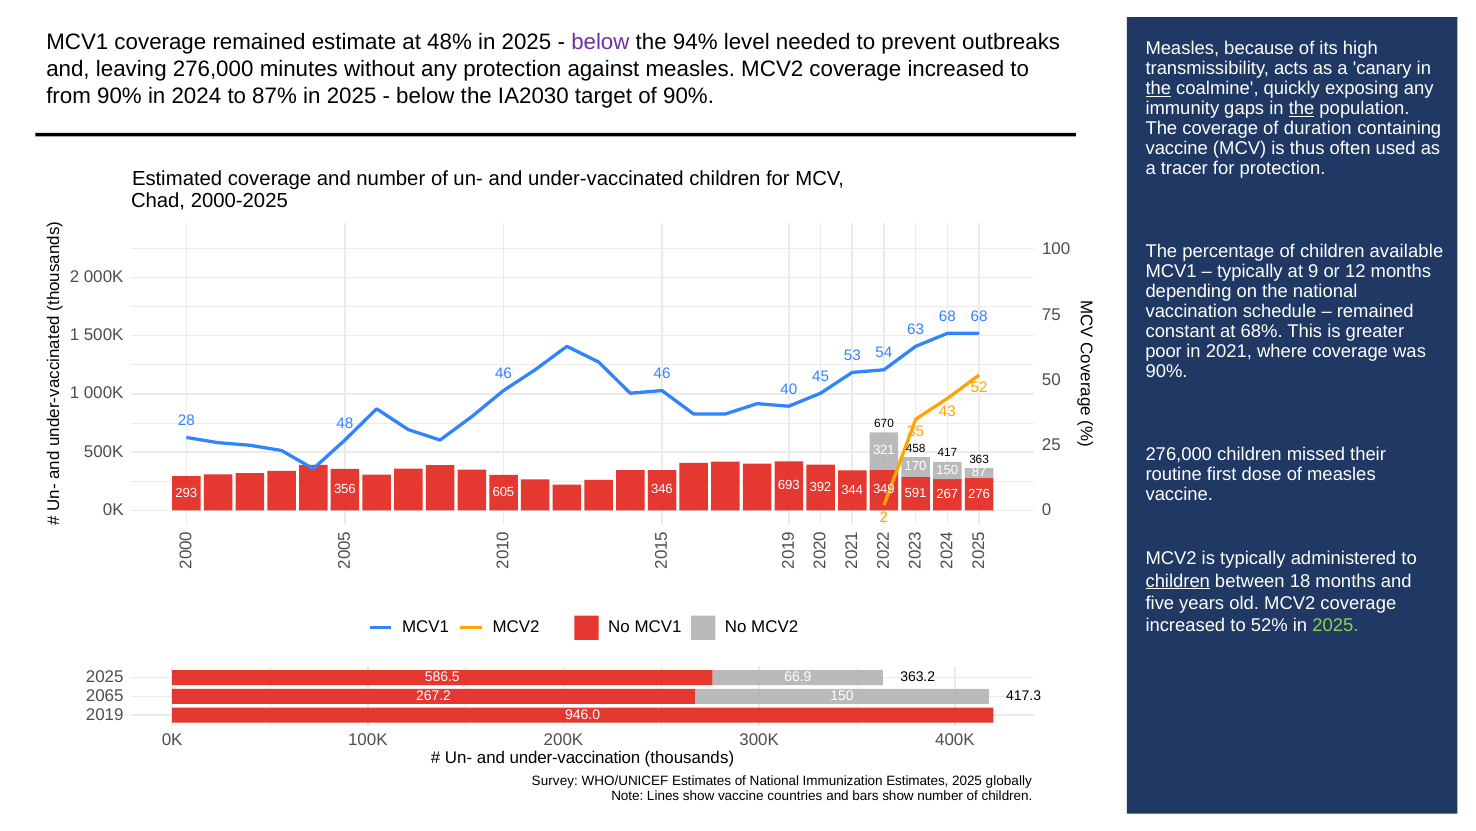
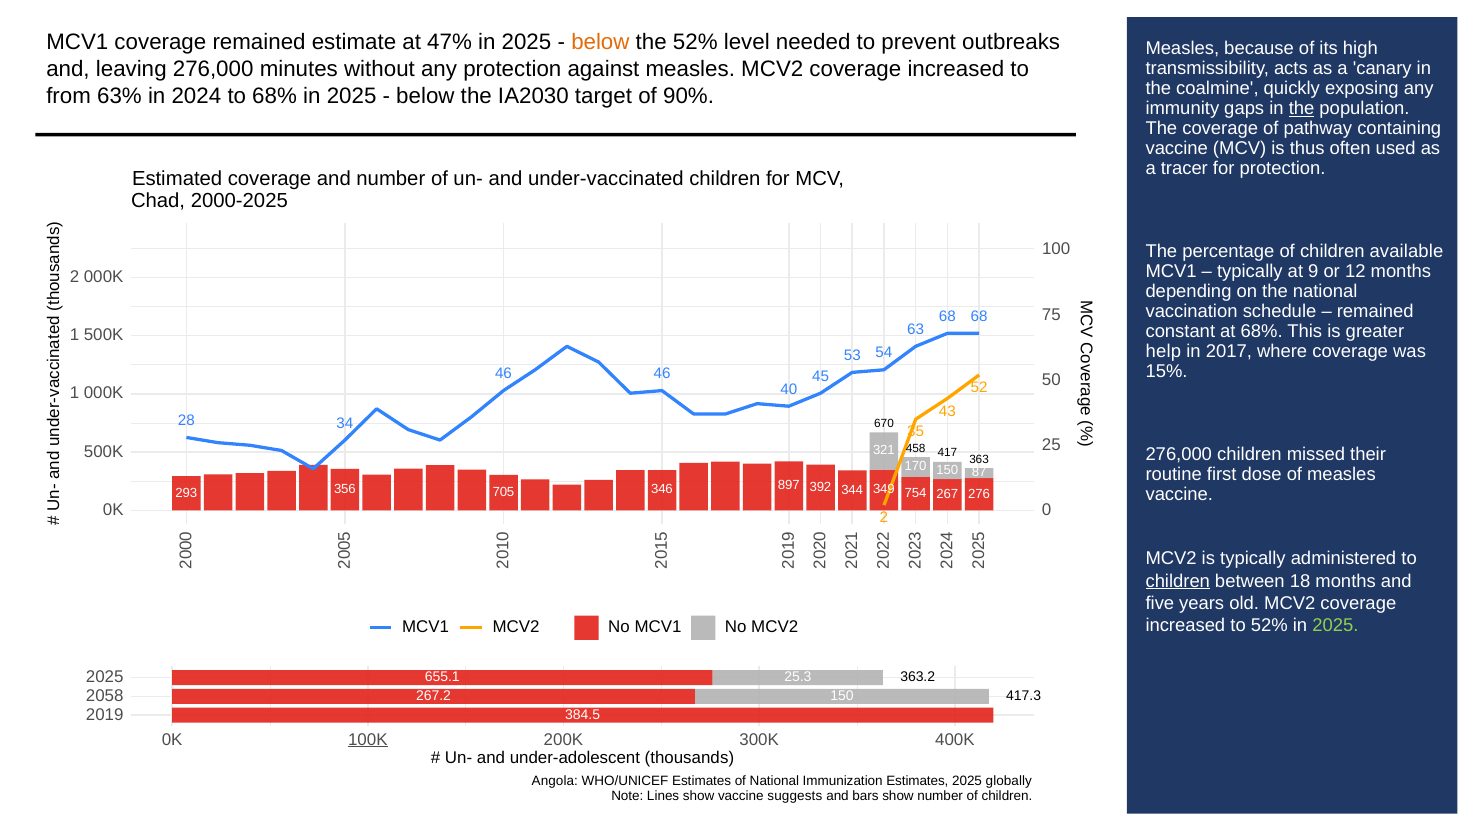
48%: 48% -> 47%
below at (600, 43) colour: purple -> orange
the 94%: 94% -> 52%
the at (1158, 88) underline: present -> none
from 90%: 90% -> 63%
to 87%: 87% -> 68%
duration: duration -> pathway
poor: poor -> help
2021: 2021 -> 2017
90% at (1167, 371): 90% -> 15%
48: 48 -> 34
605: 605 -> 705
693: 693 -> 897
591: 591 -> 754
586.5: 586.5 -> 655.1
66.9: 66.9 -> 25.3
2065: 2065 -> 2058
946.0: 946.0 -> 384.5
100K underline: none -> present
under-vaccination: under-vaccination -> under-adolescent
Survey: Survey -> Angola
countries: countries -> suggests
